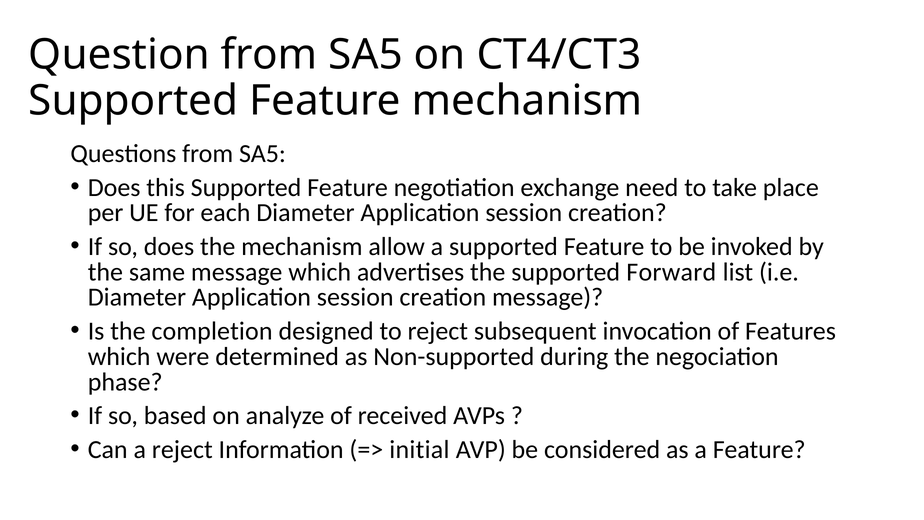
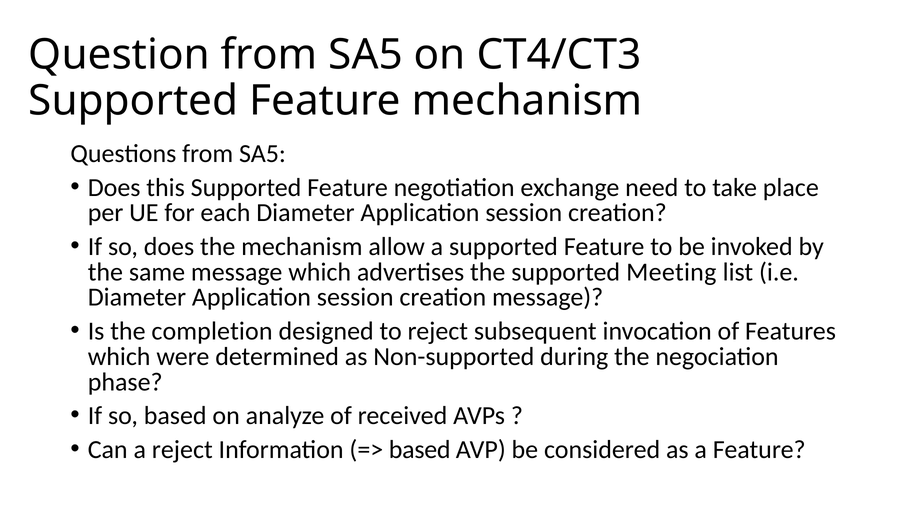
Forward: Forward -> Meeting
initial at (419, 450): initial -> based
